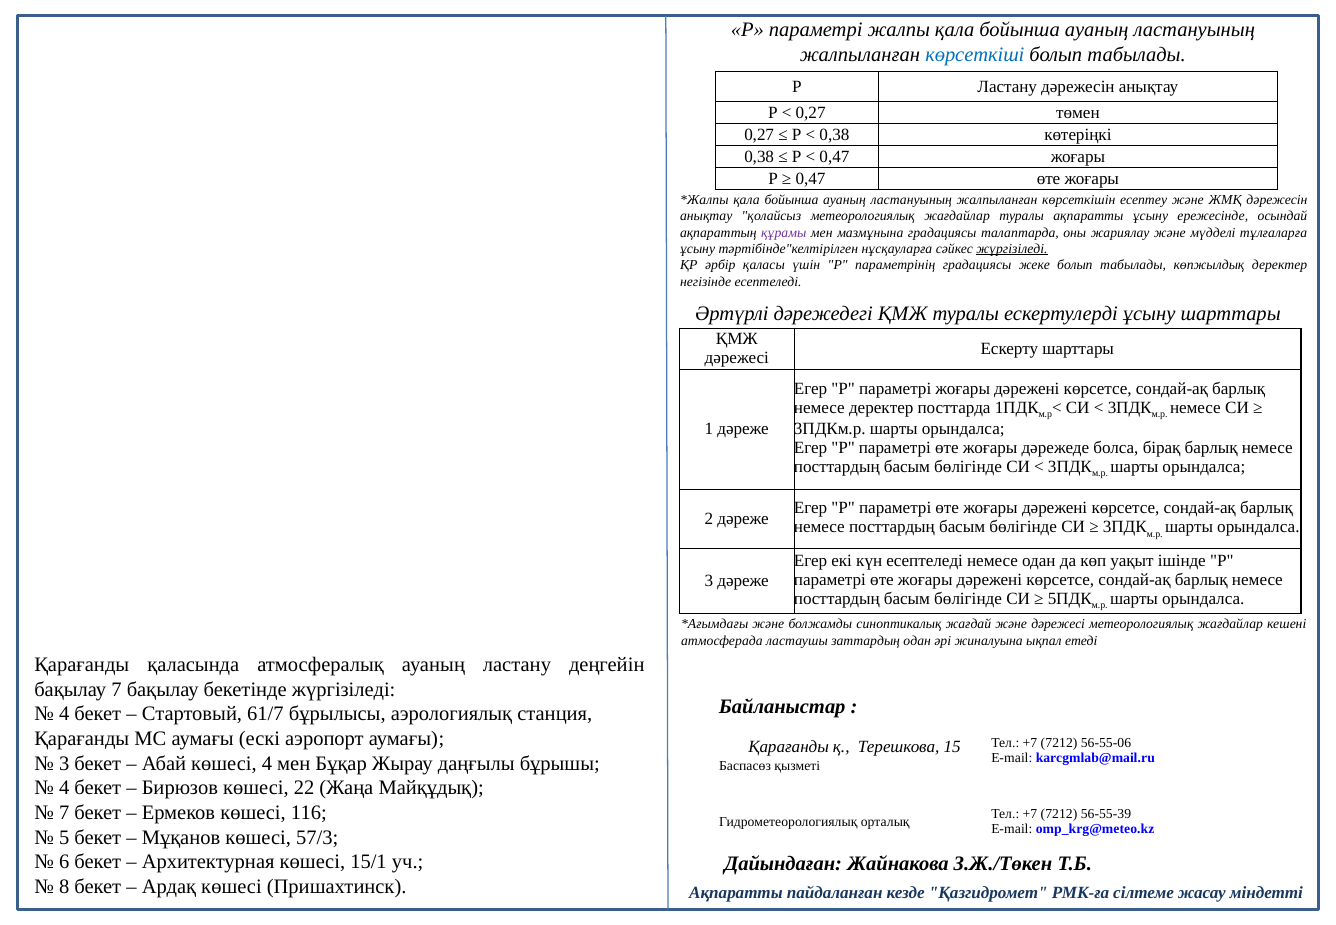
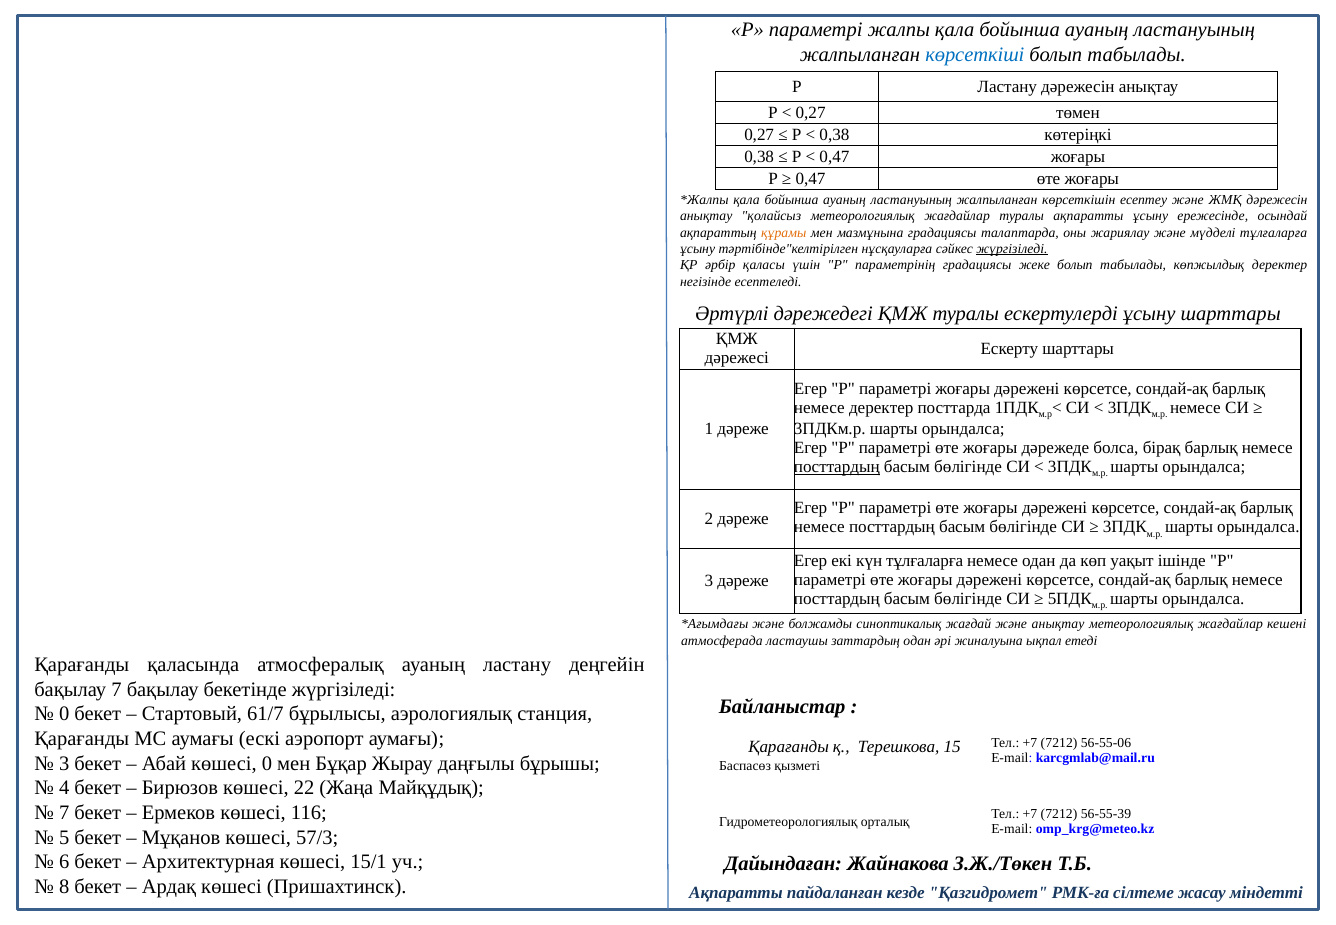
құрамы colour: purple -> orange
посттардың at (837, 467) underline: none -> present
күн есептеледі: есептеледі -> тұлғаларға
және дәрежесі: дәрежесі -> анықтау
4 at (64, 714): 4 -> 0
көшесі 4: 4 -> 0
